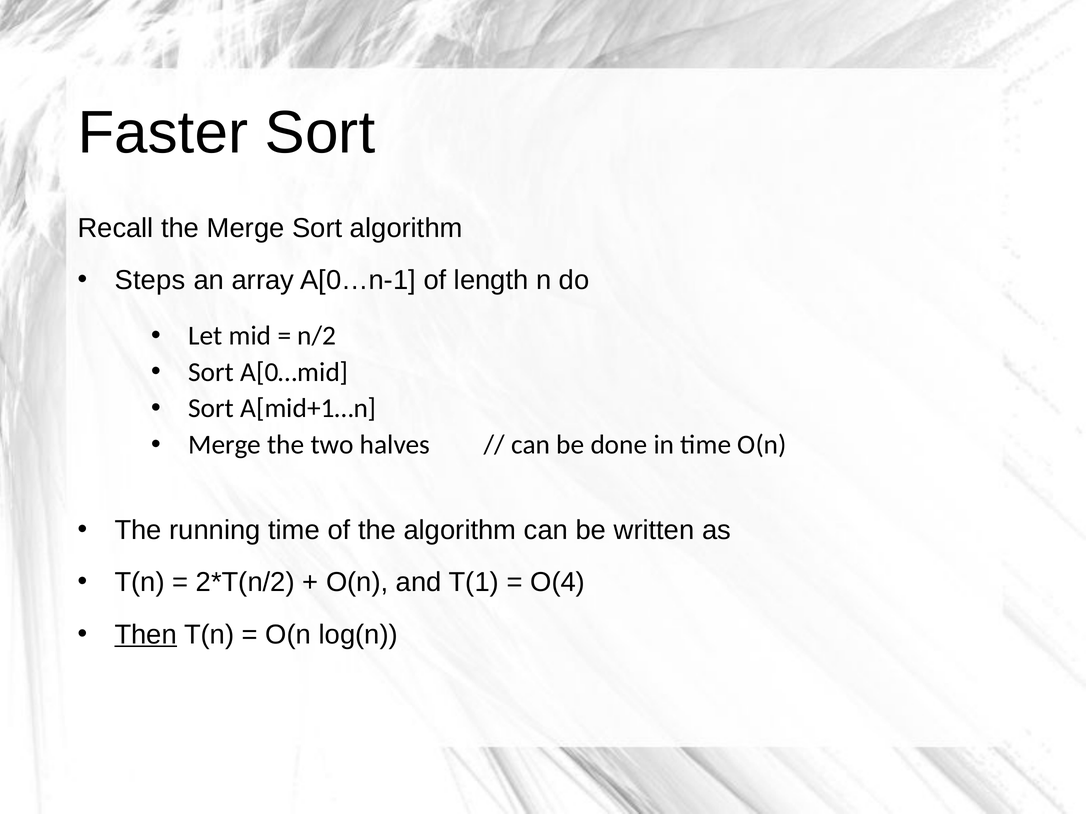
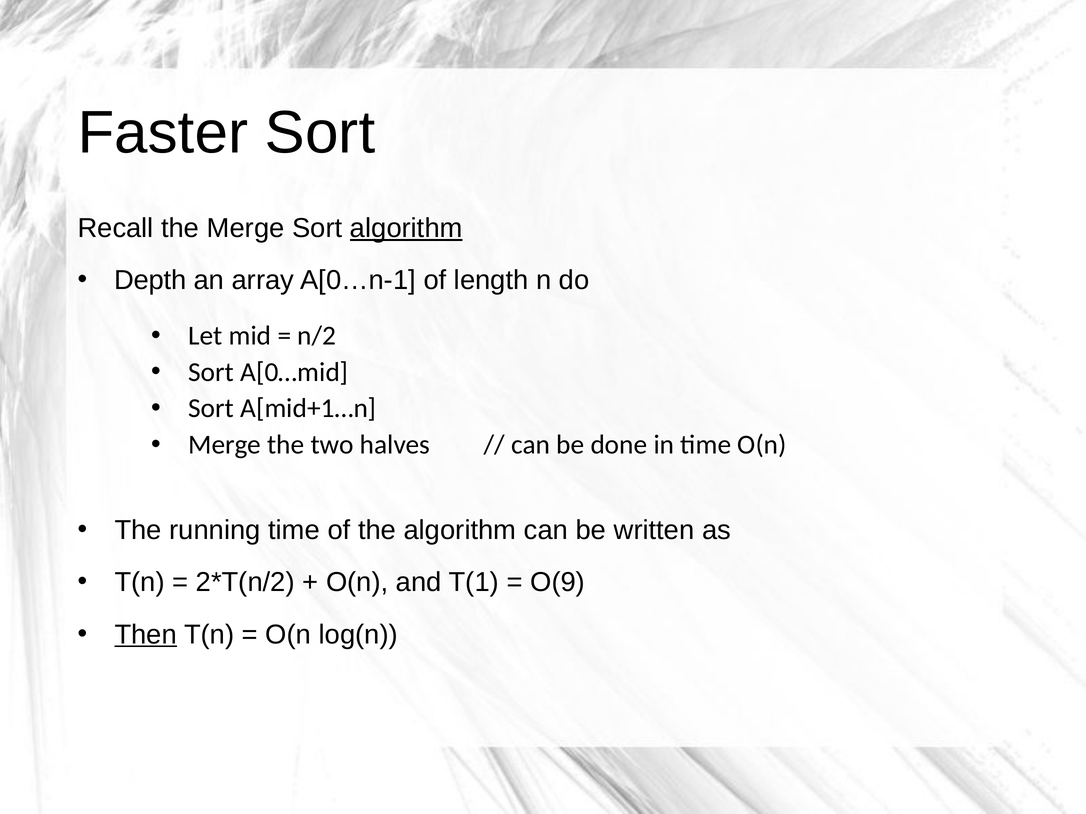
algorithm at (406, 228) underline: none -> present
Steps: Steps -> Depth
O(4: O(4 -> O(9
